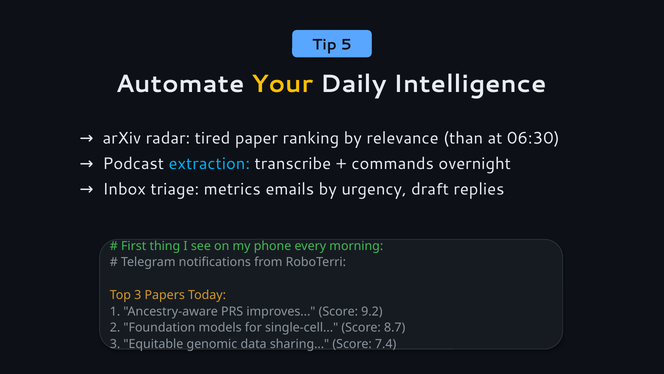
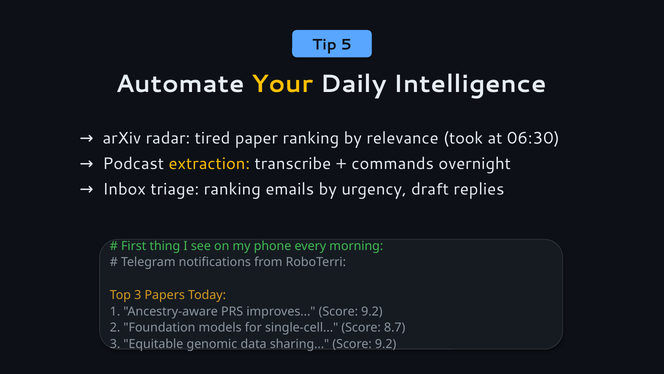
than: than -> took
extraction colour: light blue -> yellow
triage metrics: metrics -> ranking
sharing Score 7.4: 7.4 -> 9.2
